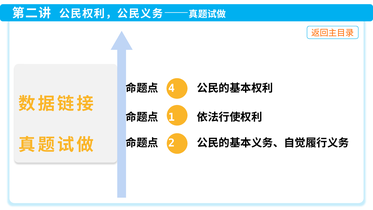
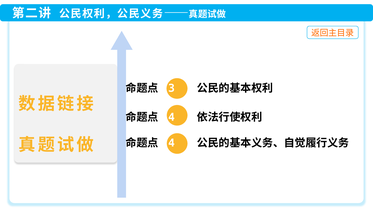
4: 4 -> 3
1 at (172, 117): 1 -> 4
2 at (172, 143): 2 -> 4
